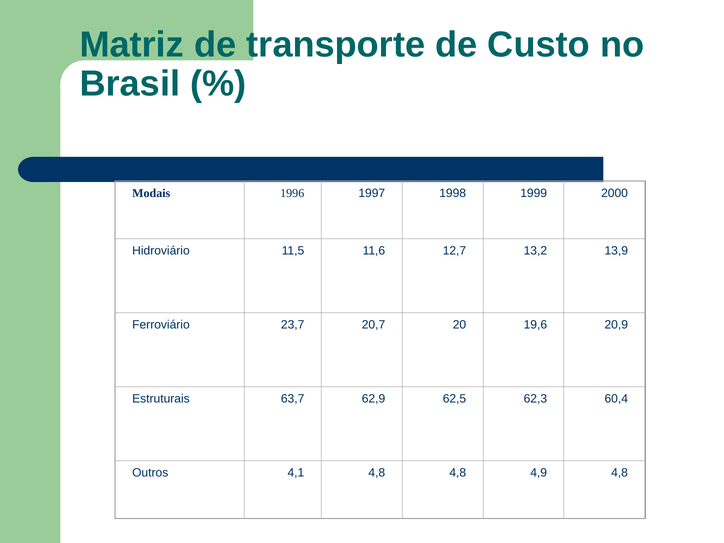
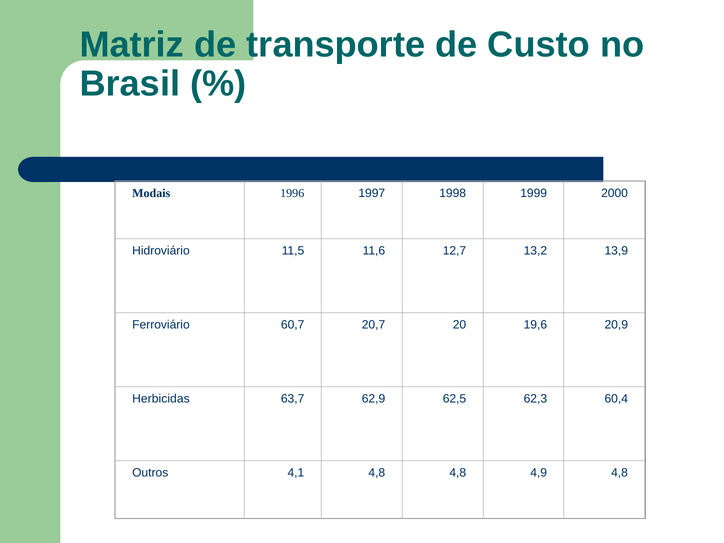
23,7: 23,7 -> 60,7
Estruturais: Estruturais -> Herbicidas
